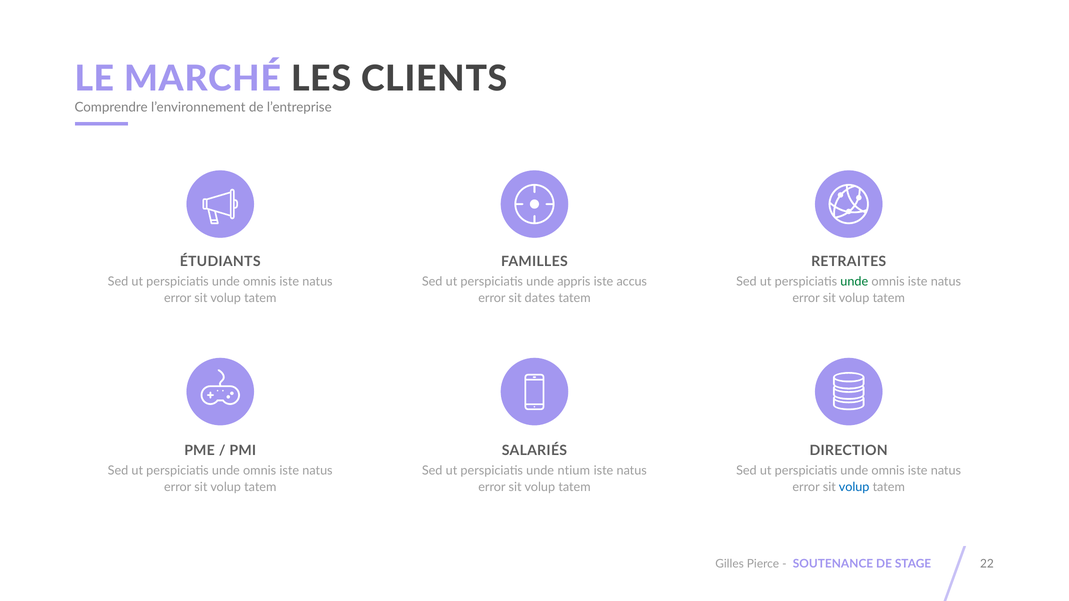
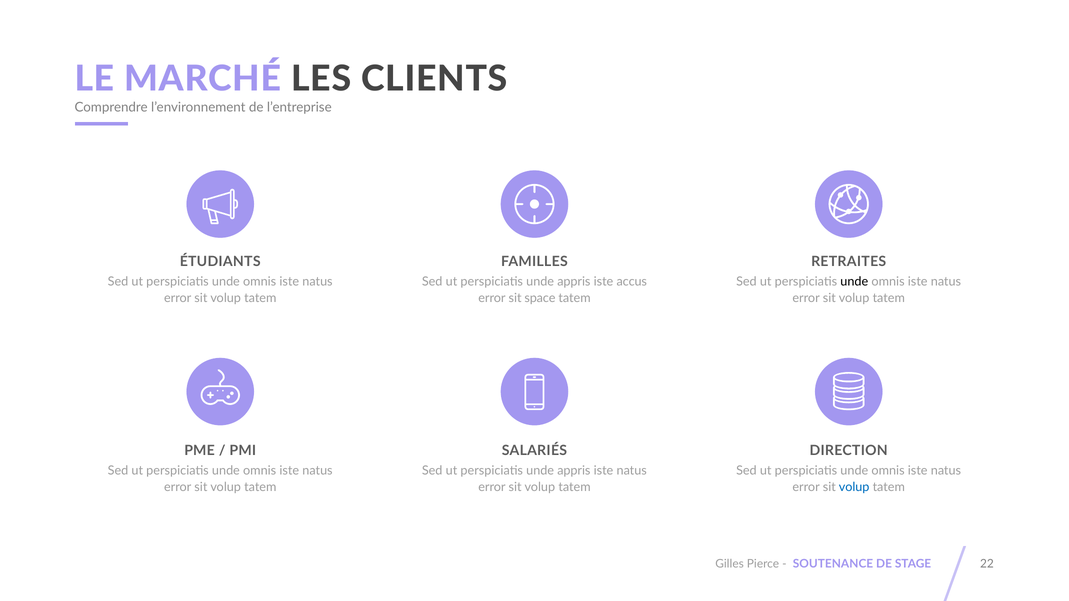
unde at (854, 282) colour: green -> black
dates: dates -> space
ntium at (574, 471): ntium -> appris
